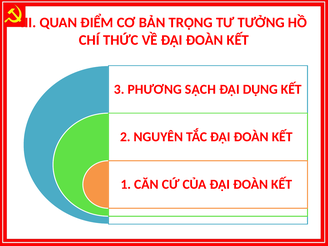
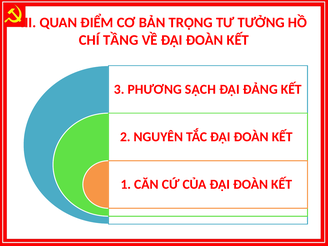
THỨC: THỨC -> TẦNG
DỤNG: DỤNG -> ĐẢNG
